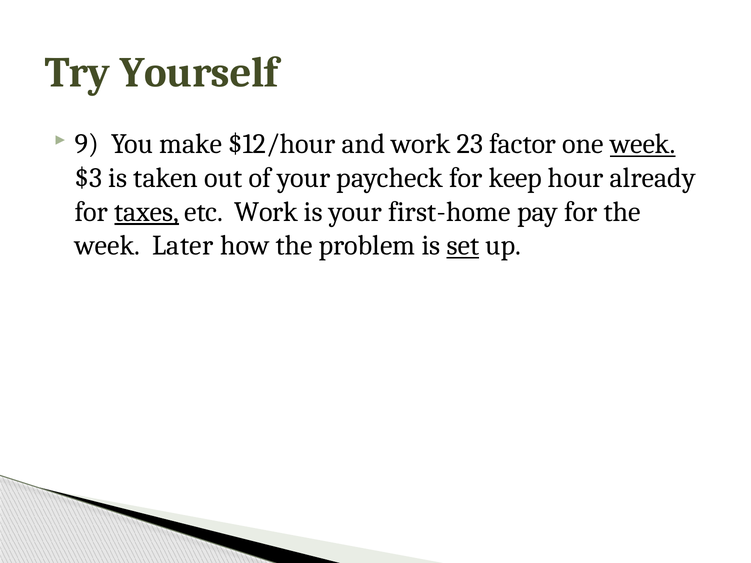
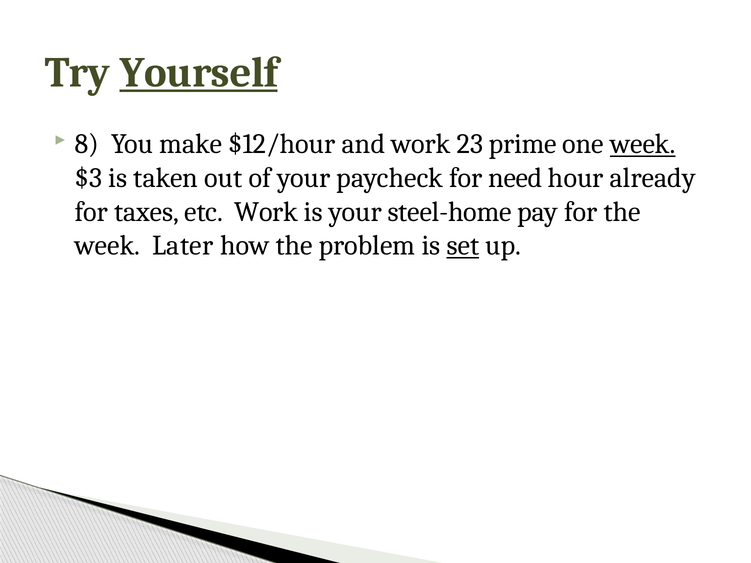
Yourself underline: none -> present
9: 9 -> 8
factor: factor -> prime
keep: keep -> need
taxes underline: present -> none
first-home: first-home -> steel-home
